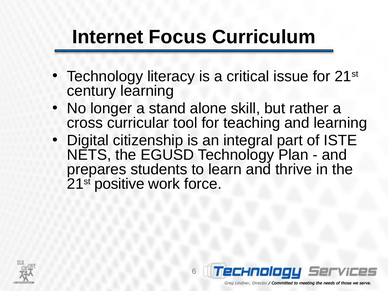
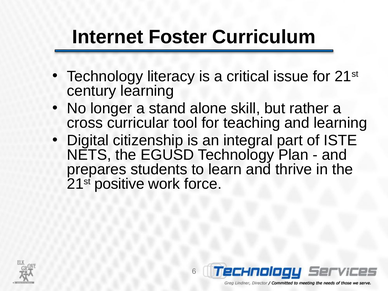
Focus: Focus -> Foster
